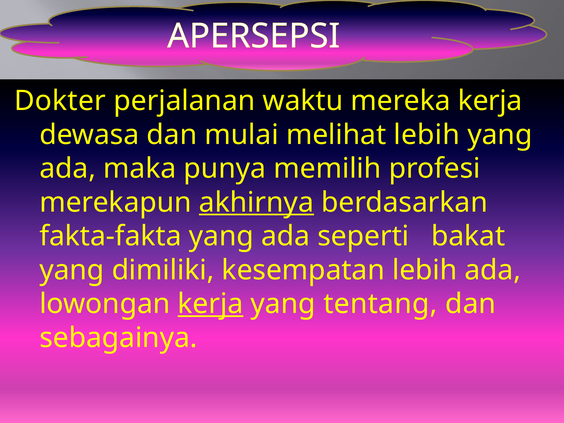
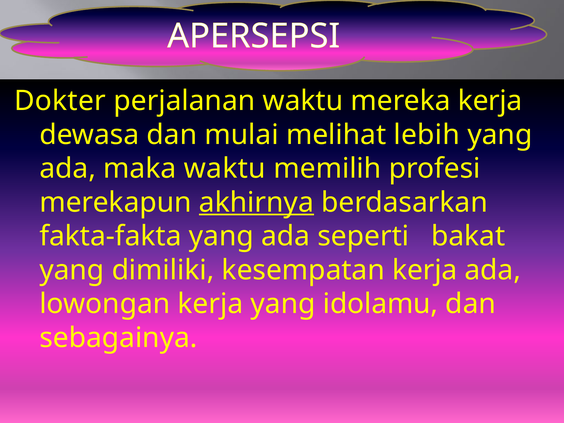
maka punya: punya -> waktu
kesempatan lebih: lebih -> kerja
kerja at (210, 304) underline: present -> none
tentang: tentang -> idolamu
